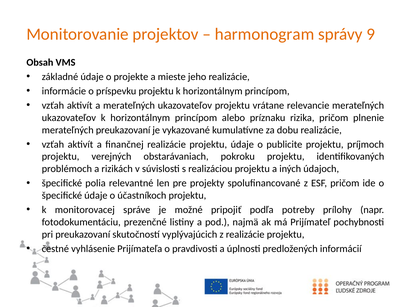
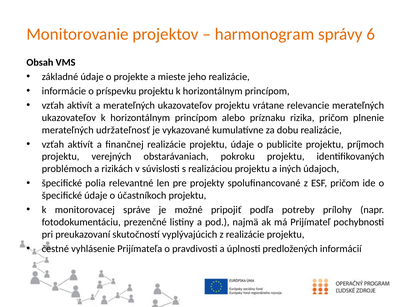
9: 9 -> 6
merateľných preukazovaní: preukazovaní -> udržateľnosť
